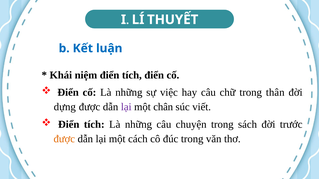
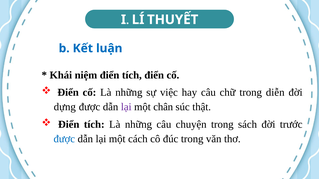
thân: thân -> diễn
viết: viết -> thật
được at (64, 139) colour: orange -> blue
